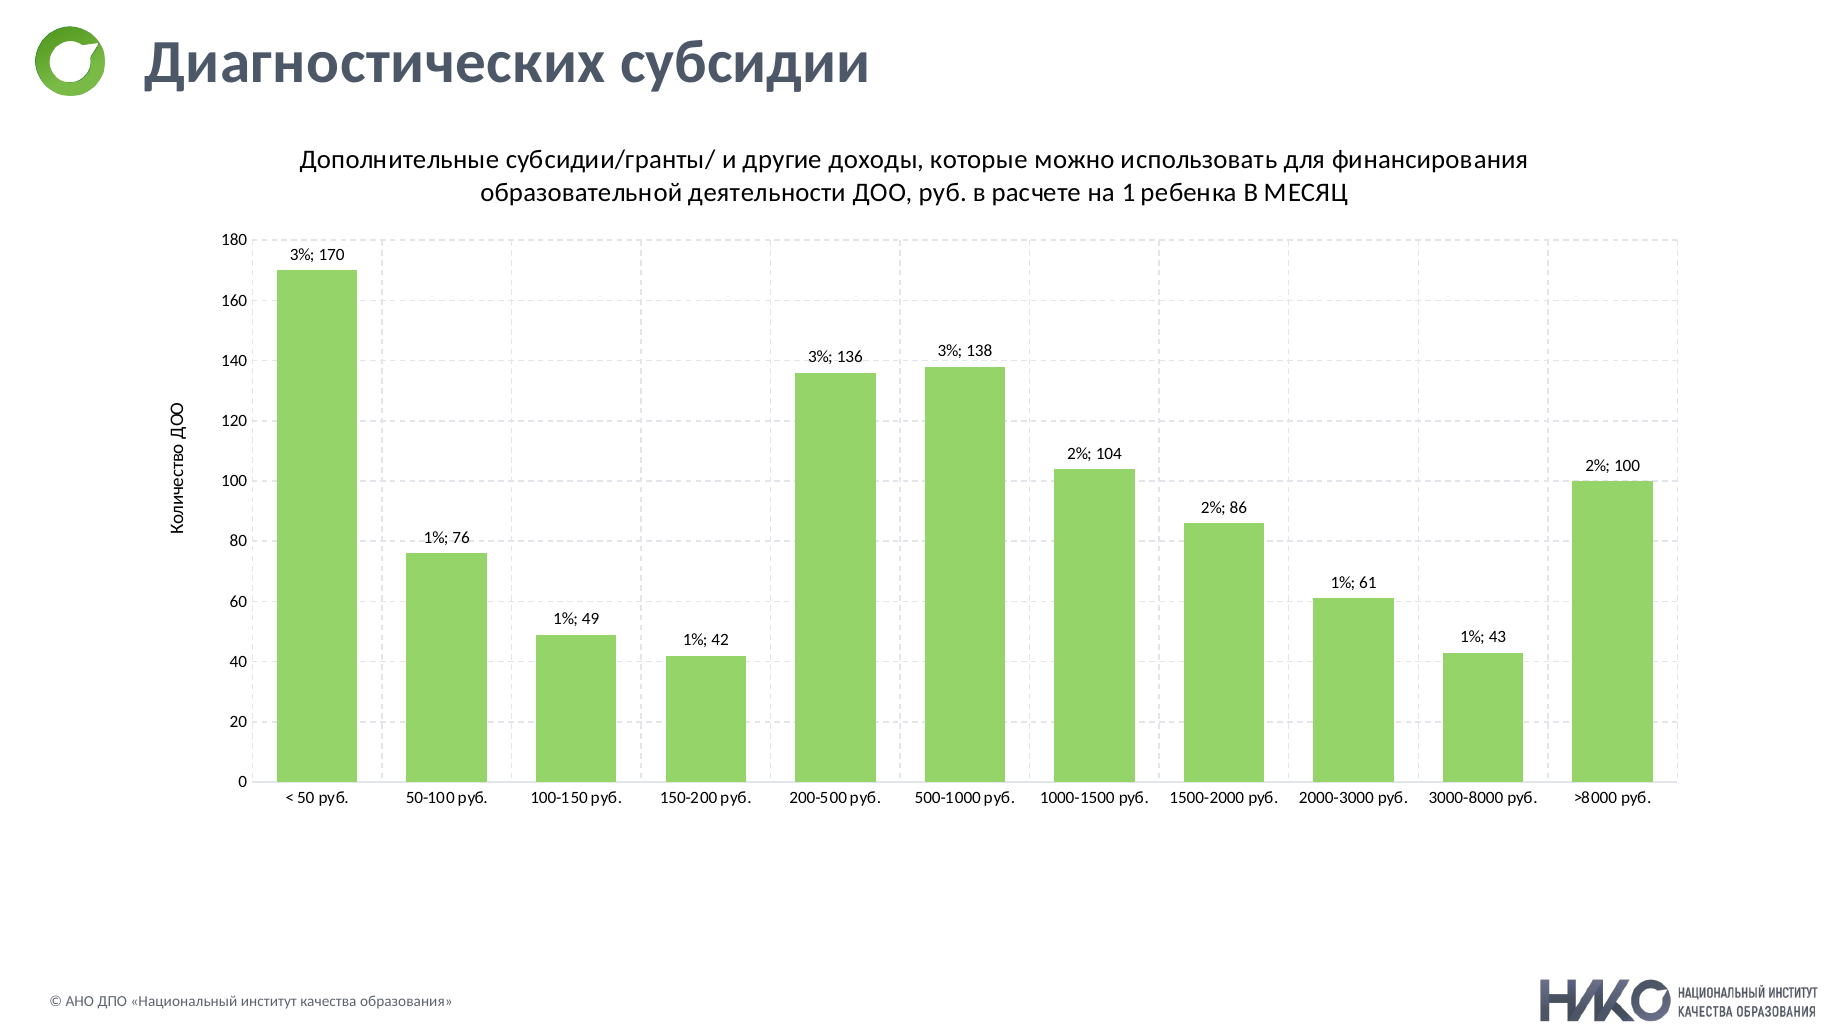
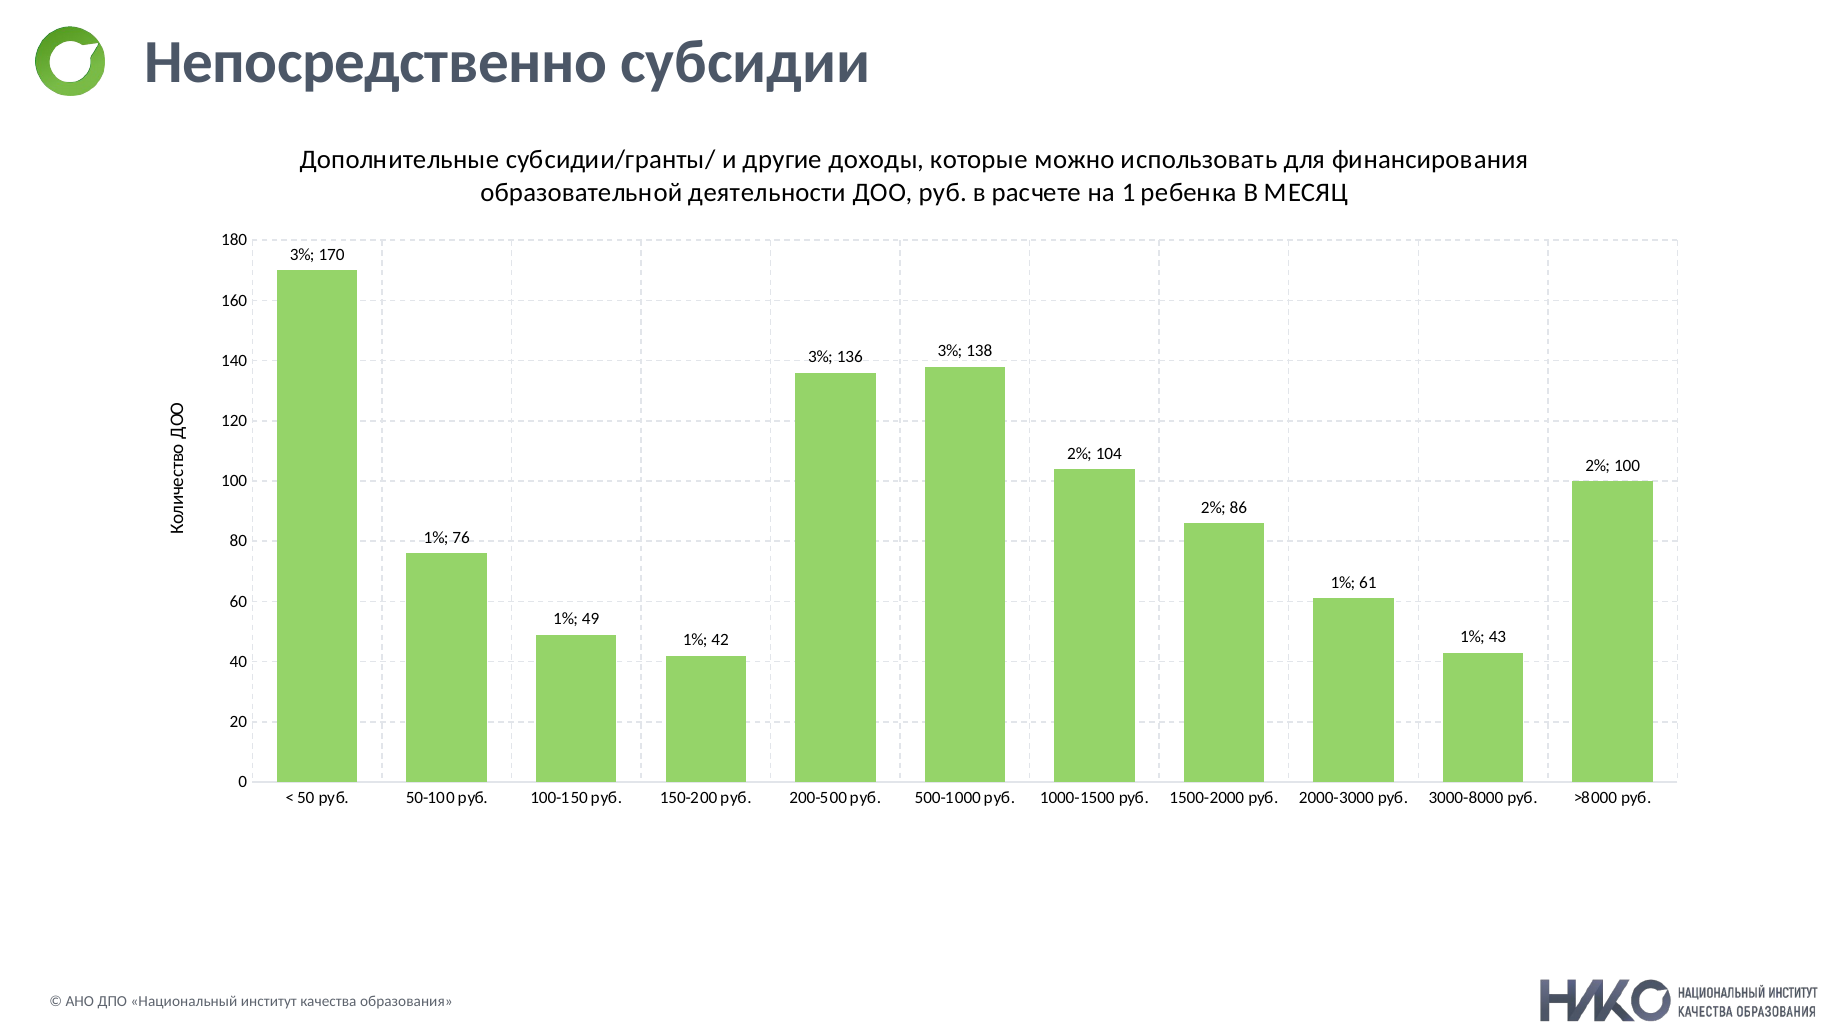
Диагностических: Диагностических -> Непосредственно
